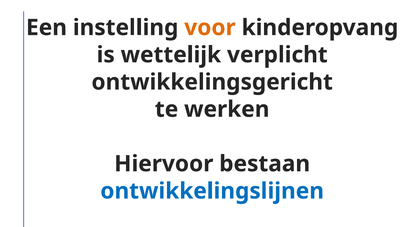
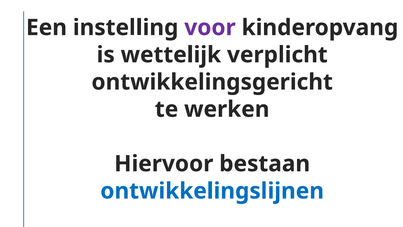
voor colour: orange -> purple
